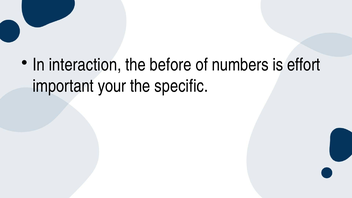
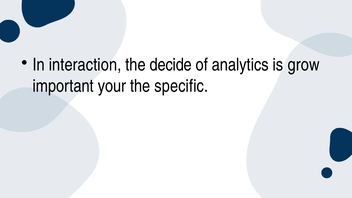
before: before -> decide
numbers: numbers -> analytics
effort: effort -> grow
